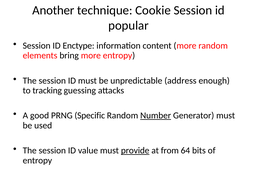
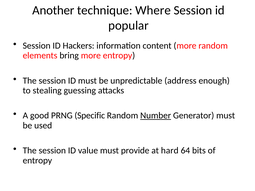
Cookie: Cookie -> Where
Enctype: Enctype -> Hackers
tracking: tracking -> stealing
provide underline: present -> none
from: from -> hard
